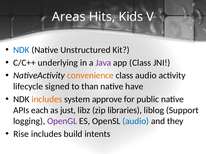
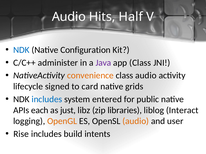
Areas at (69, 17): Areas -> Audio
Kids: Kids -> Half
Unstructured: Unstructured -> Configuration
underlying: underlying -> administer
than: than -> card
have: have -> grids
includes at (47, 100) colour: orange -> blue
approve: approve -> entered
Support: Support -> Interact
OpenGL colour: purple -> orange
audio at (136, 122) colour: blue -> orange
they: they -> user
